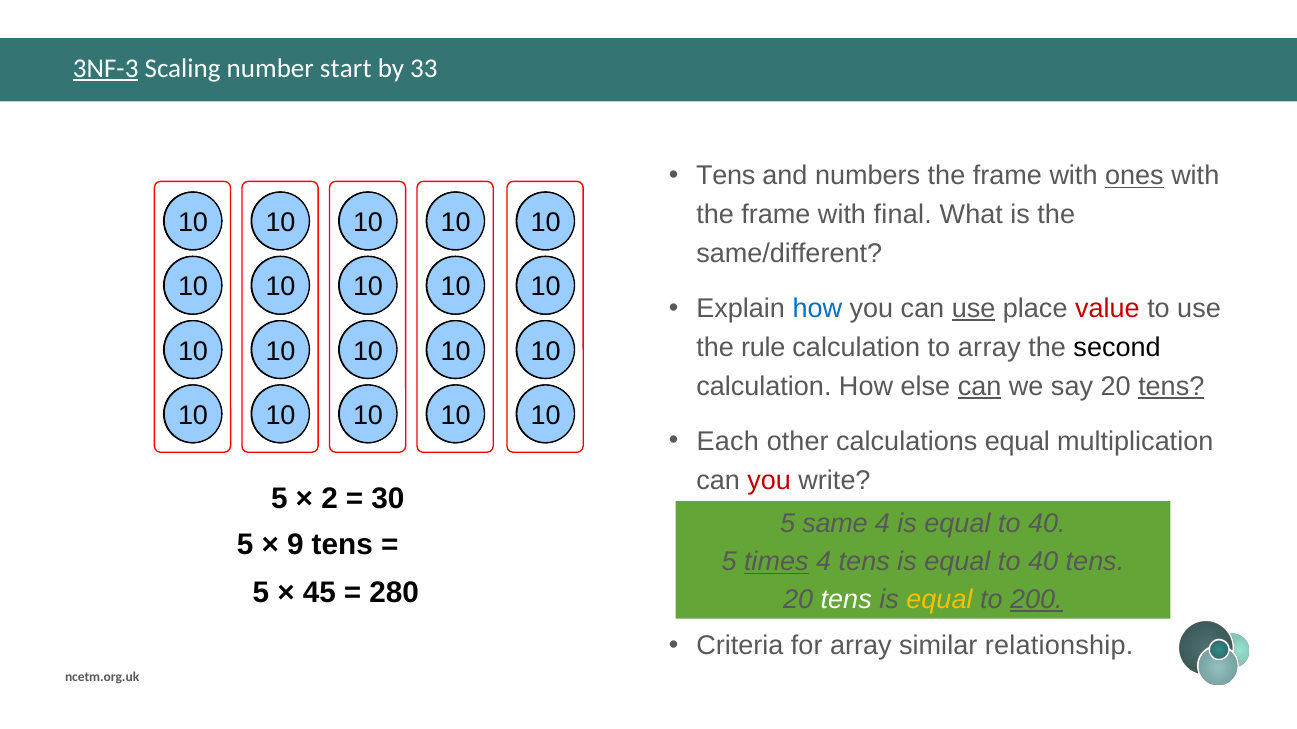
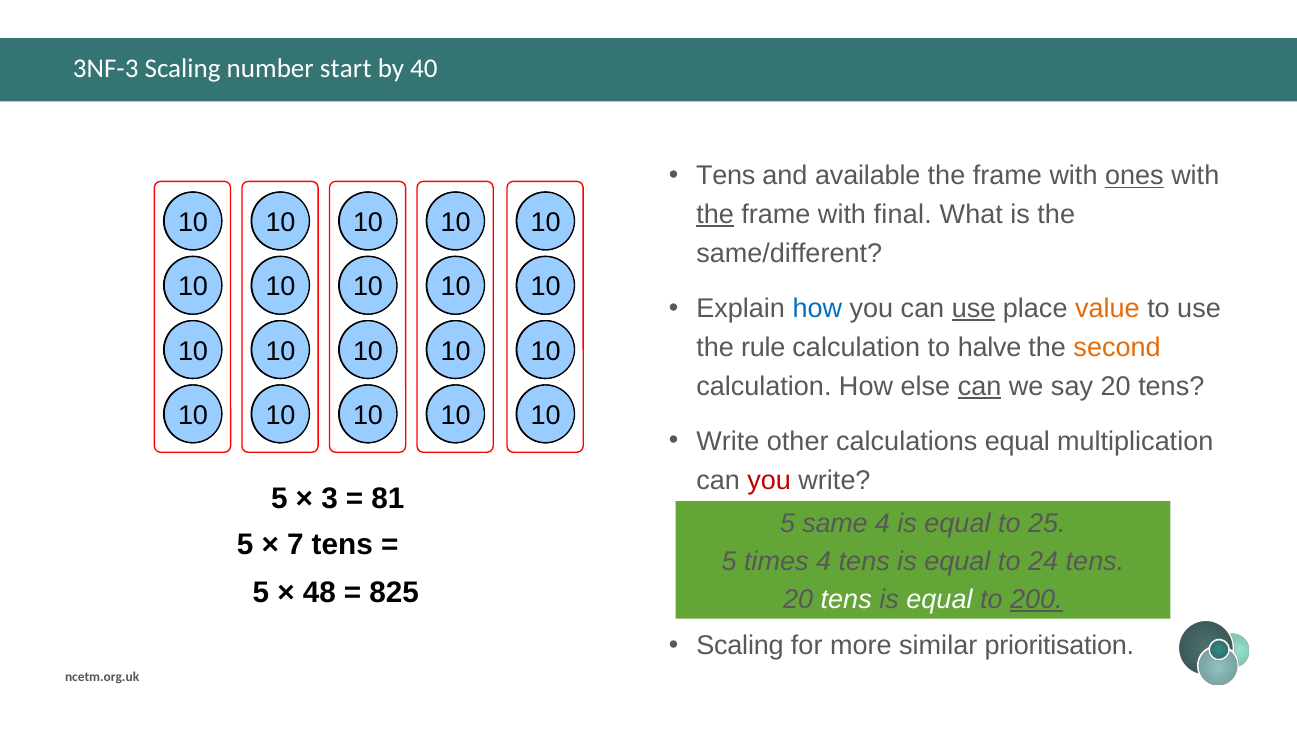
3NF-3 underline: present -> none
33: 33 -> 40
numbers: numbers -> available
the at (715, 215) underline: none -> present
value colour: red -> orange
to array: array -> halve
second colour: black -> orange
tens at (1171, 387) underline: present -> none
Each at (728, 442): Each -> Write
2: 2 -> 3
30: 30 -> 81
40 at (1047, 524): 40 -> 25
9: 9 -> 7
times underline: present -> none
40 at (1043, 562): 40 -> 24
45: 45 -> 48
280: 280 -> 825
equal at (939, 600) colour: yellow -> white
Criteria at (740, 646): Criteria -> Scaling
for array: array -> more
relationship: relationship -> prioritisation
